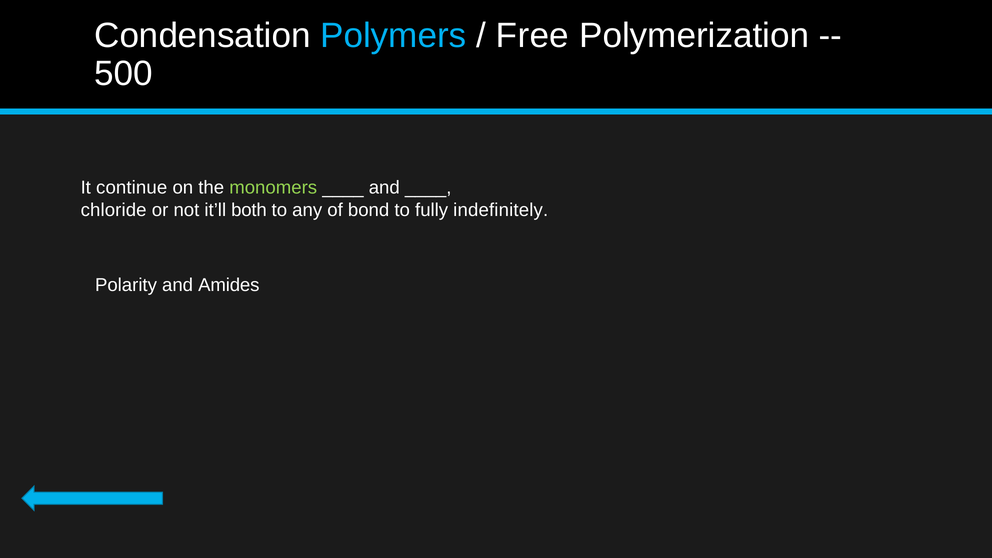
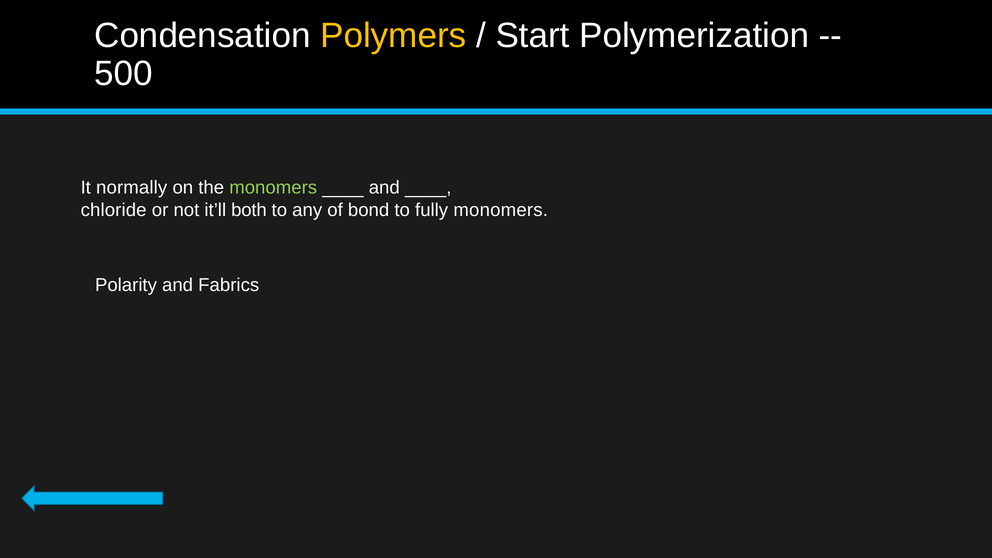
Polymers colour: light blue -> yellow
Free: Free -> Start
continue: continue -> normally
fully indefinitely: indefinitely -> monomers
Amides: Amides -> Fabrics
